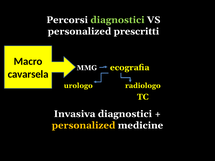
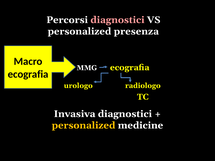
diagnostici at (117, 20) colour: light green -> pink
prescritti: prescritti -> presenza
cavarsela at (28, 74): cavarsela -> ecografia
